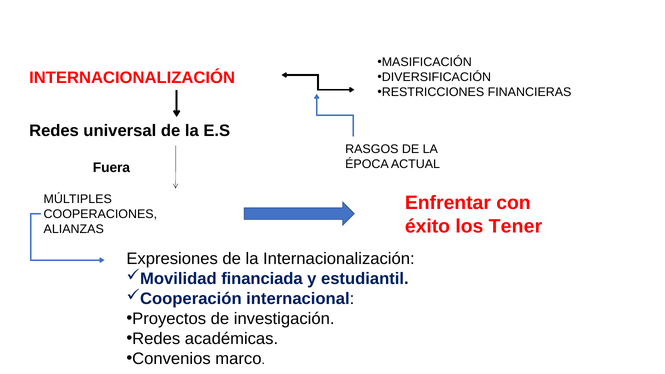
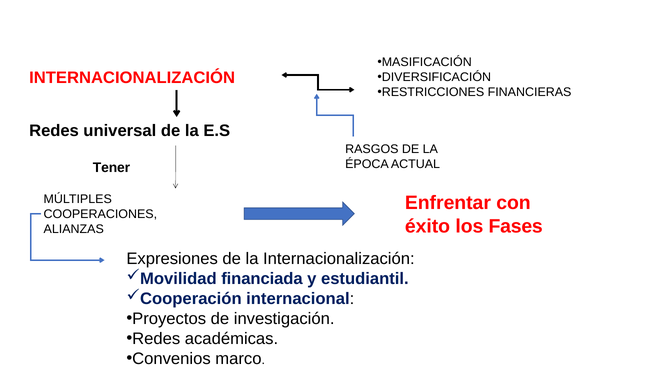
Fuera: Fuera -> Tener
Tener: Tener -> Fases
